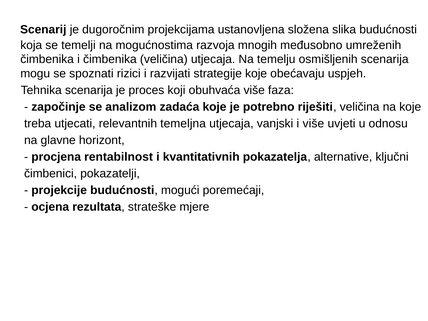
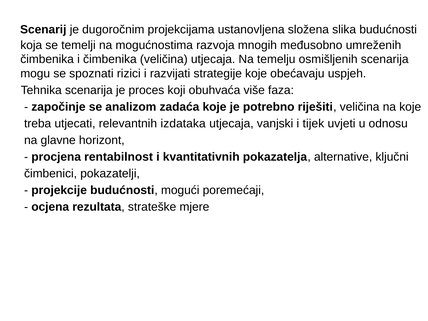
temeljna: temeljna -> izdataka
i više: više -> tijek
